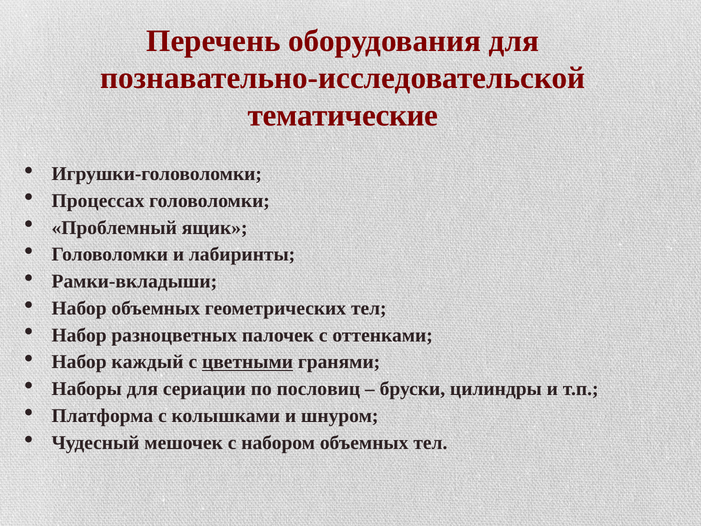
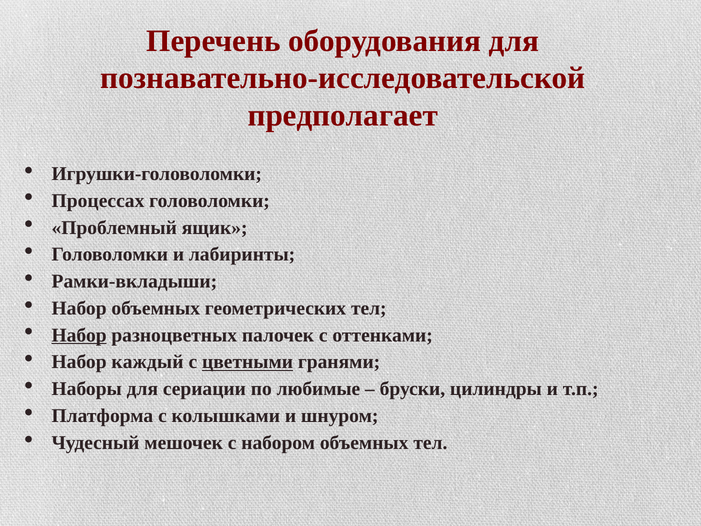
тематические: тематические -> предполагает
Набор at (79, 335) underline: none -> present
пословиц: пословиц -> любимые
